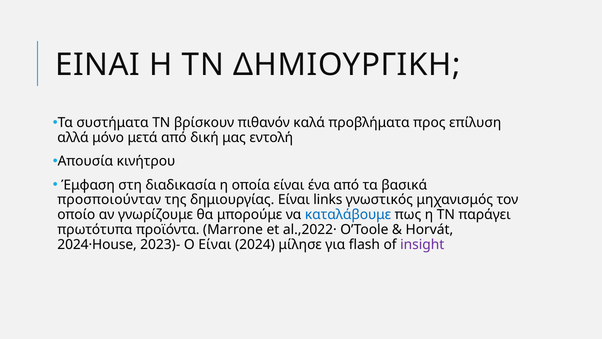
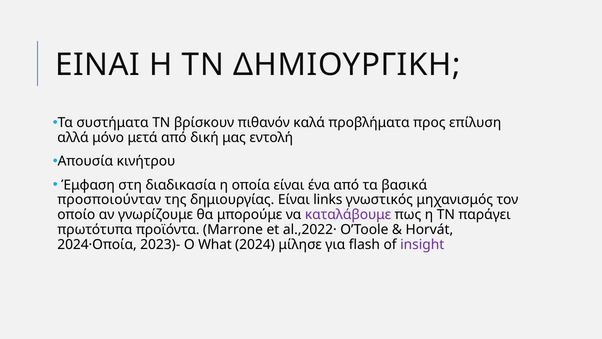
καταλάβουμε colour: blue -> purple
2024·House: 2024·House -> 2024·Οποία
Ο Είναι: Είναι -> What
